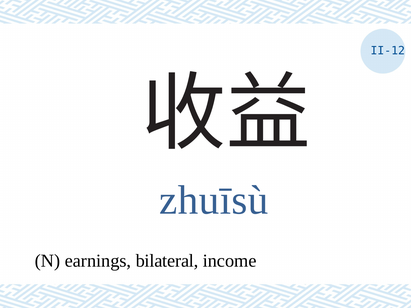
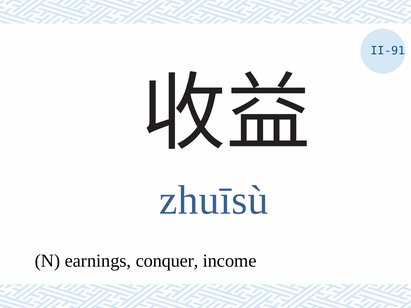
II-12: II-12 -> II-91
bilateral: bilateral -> conquer
